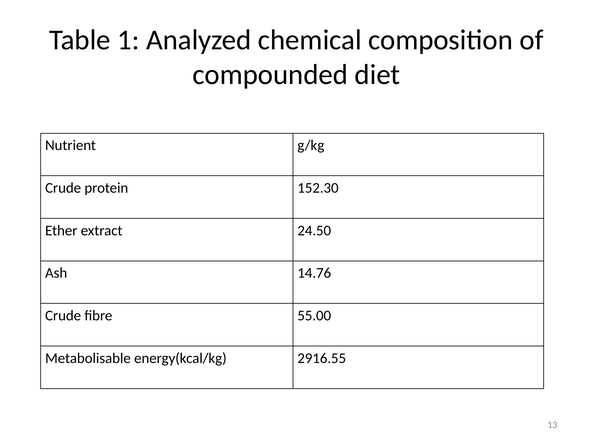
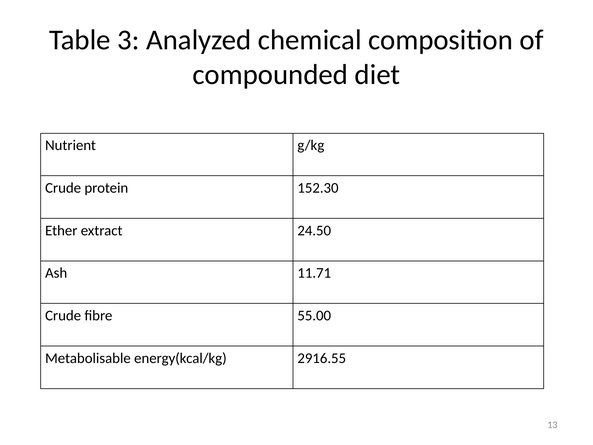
1: 1 -> 3
14.76: 14.76 -> 11.71
